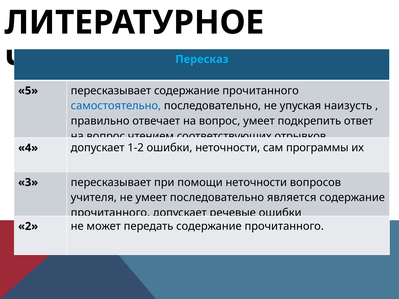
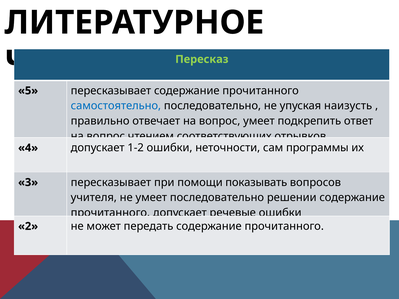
Пересказ colour: light blue -> light green
помощи неточности: неточности -> показывать
является: является -> решении
